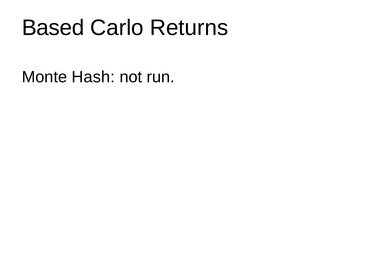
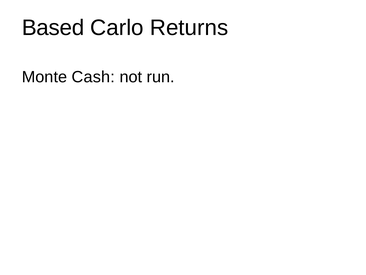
Hash: Hash -> Cash
